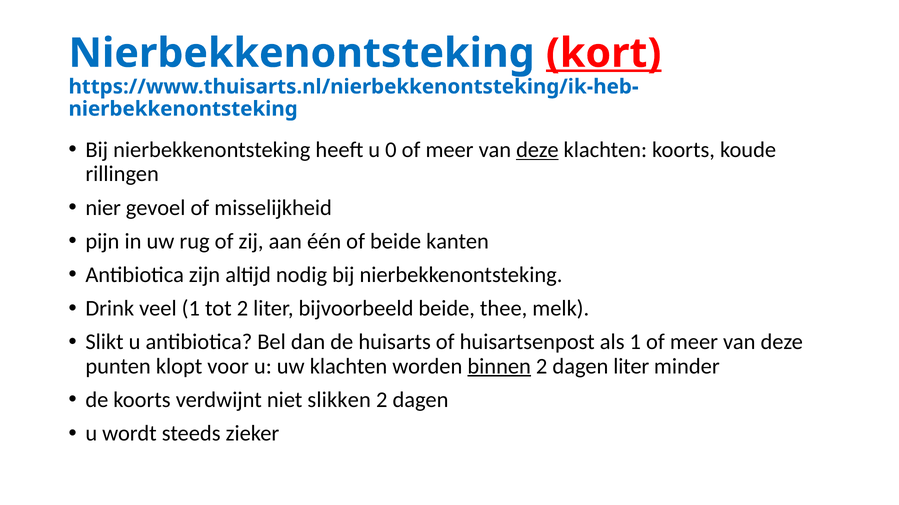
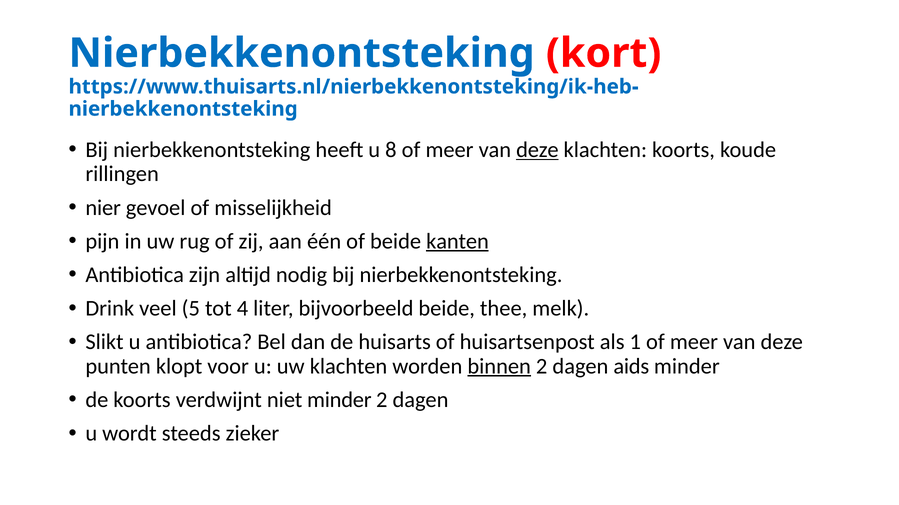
kort underline: present -> none
0: 0 -> 8
kanten underline: none -> present
veel 1: 1 -> 5
tot 2: 2 -> 4
dagen liter: liter -> aids
niet slikken: slikken -> minder
